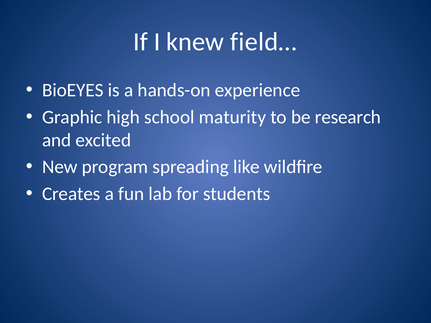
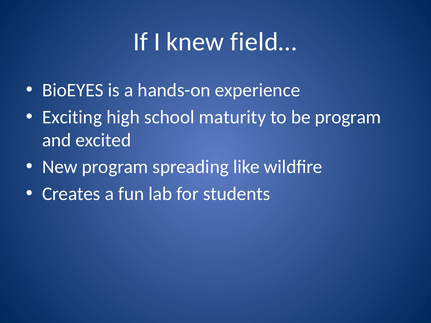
Graphic: Graphic -> Exciting
be research: research -> program
